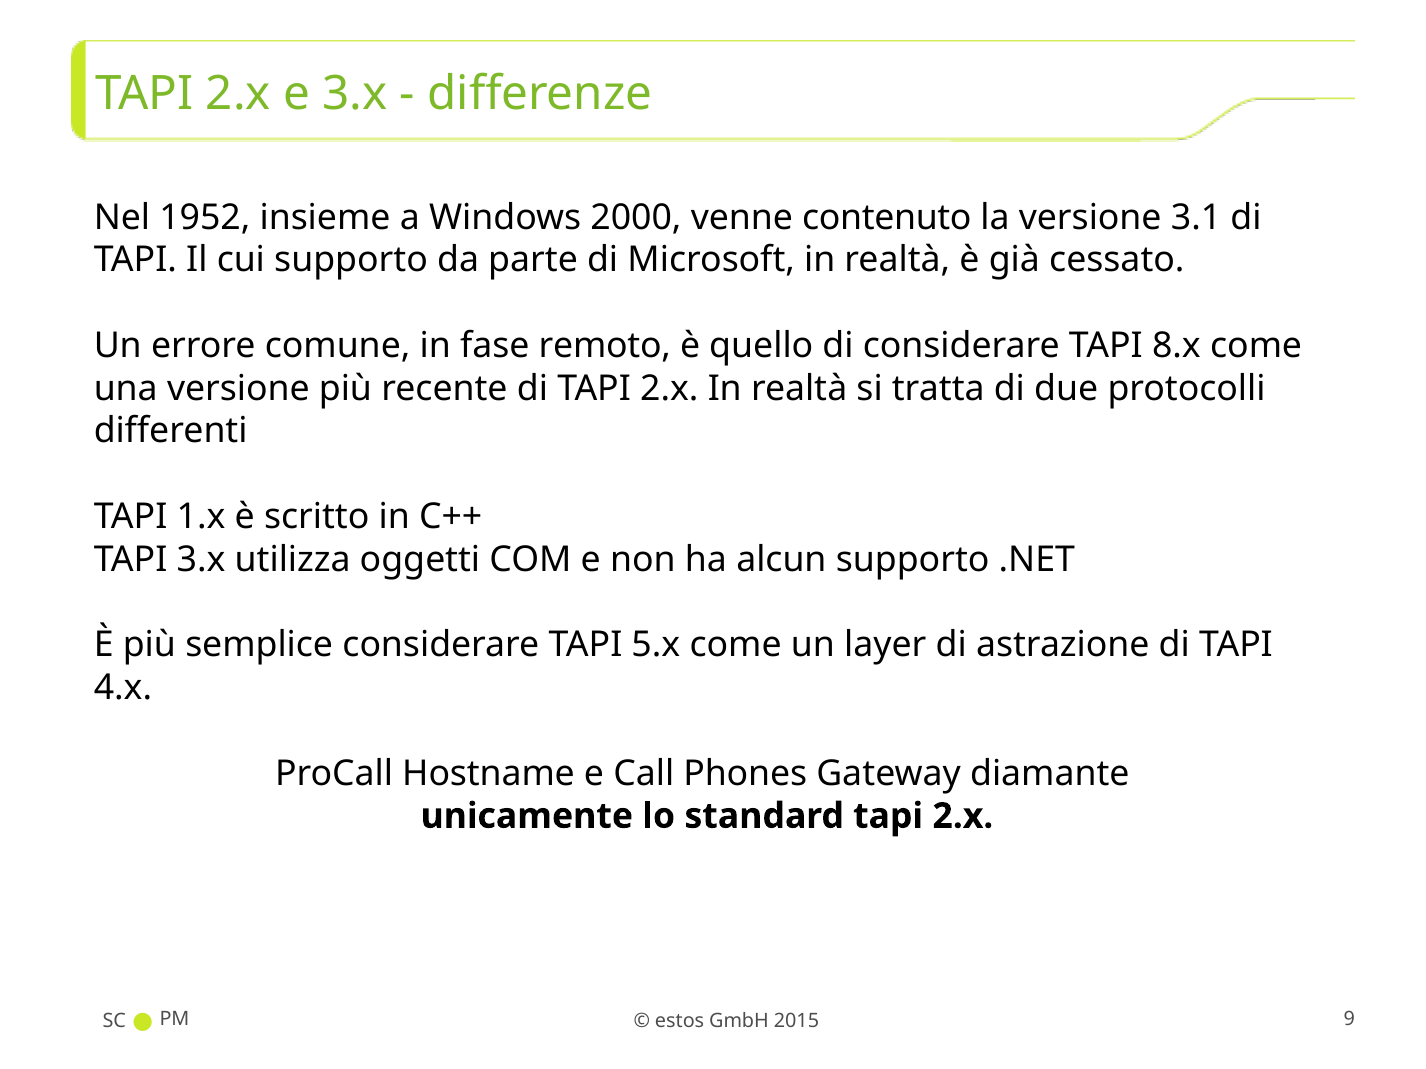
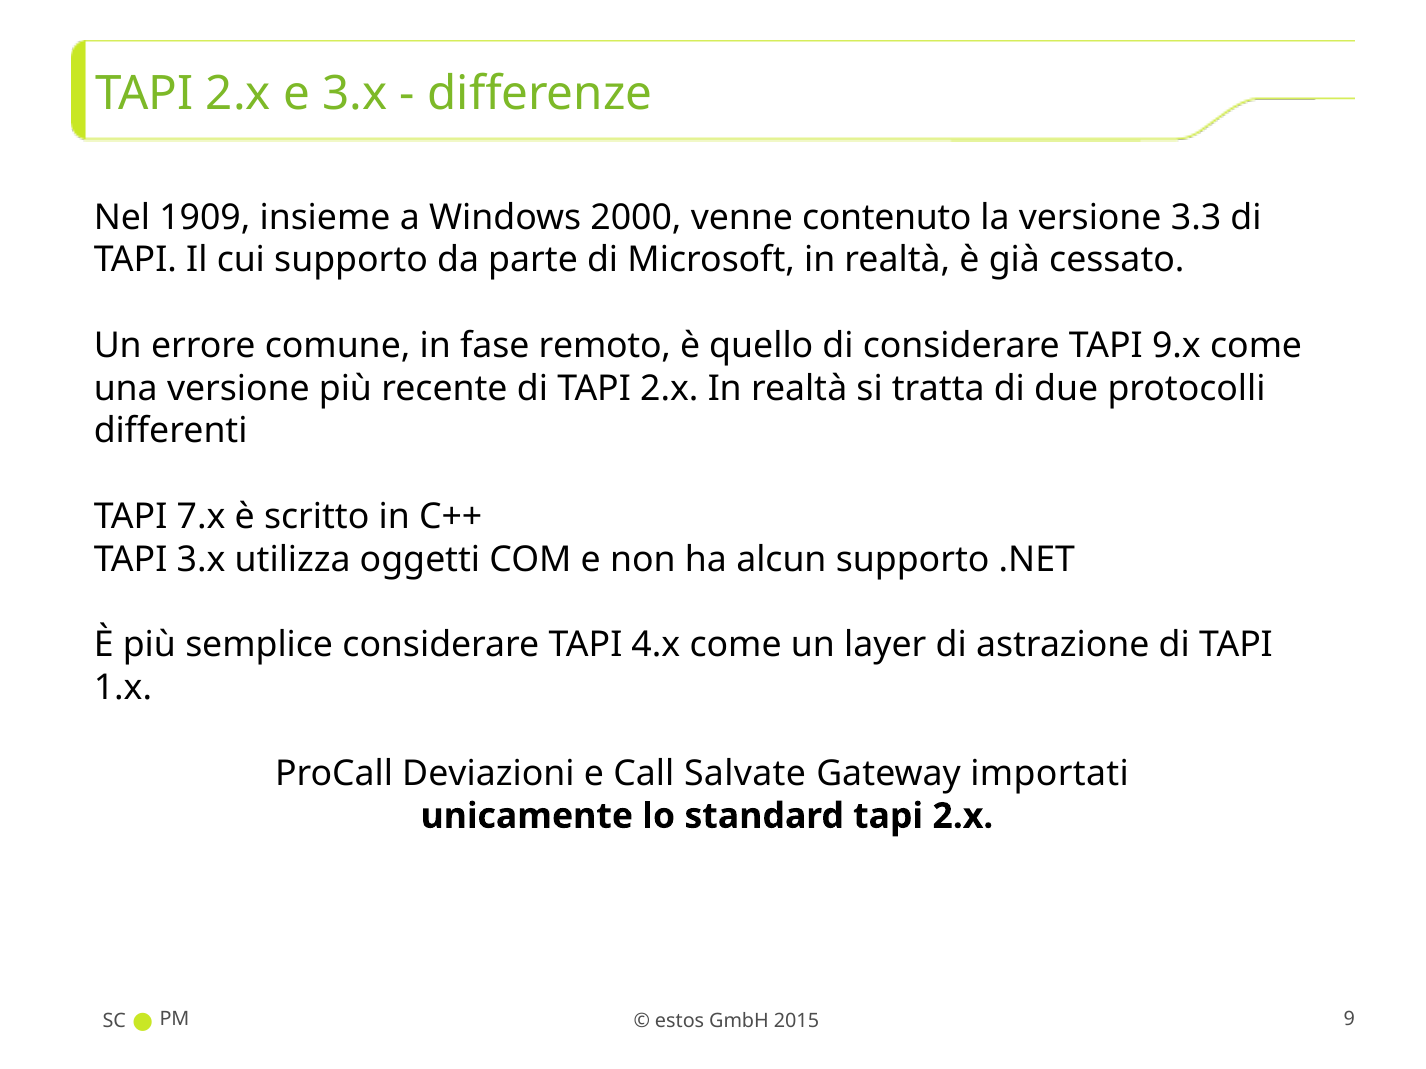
1952: 1952 -> 1909
3.1: 3.1 -> 3.3
8.x: 8.x -> 9.x
1.x: 1.x -> 7.x
5.x: 5.x -> 4.x
4.x: 4.x -> 1.x
Hostname: Hostname -> Deviazioni
Phones: Phones -> Salvate
diamante: diamante -> importati
